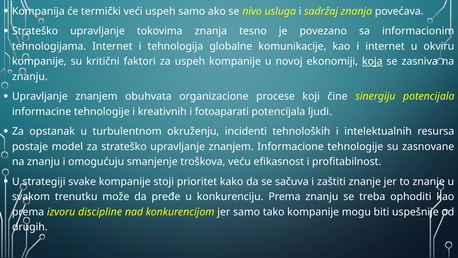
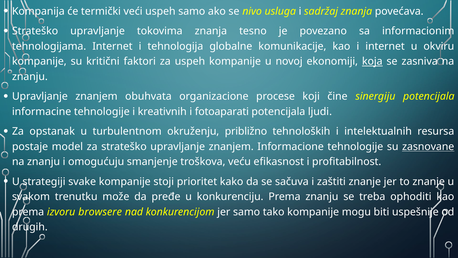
incidenti: incidenti -> približno
zasnovane underline: none -> present
discipline: discipline -> browsere
